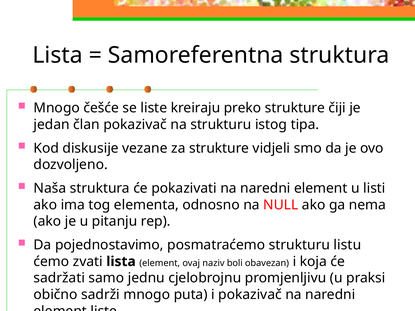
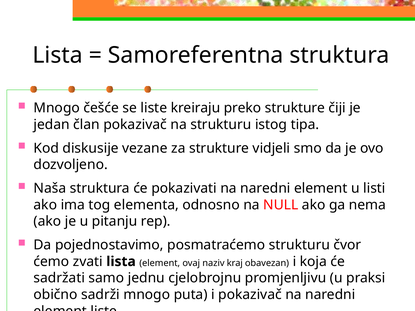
listu: listu -> čvor
boli: boli -> kraj
